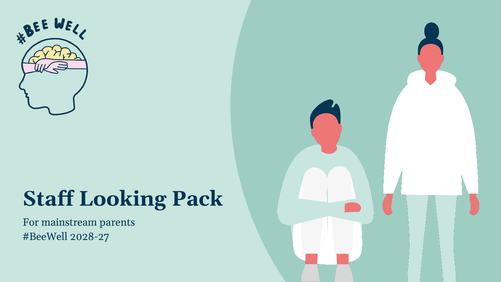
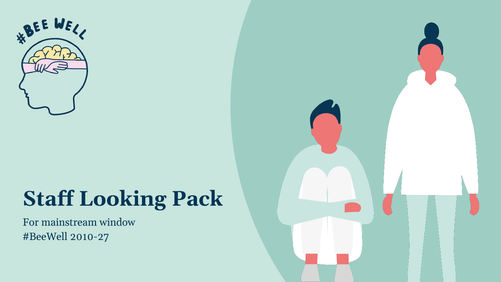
parents: parents -> window
2028-27: 2028-27 -> 2010-27
